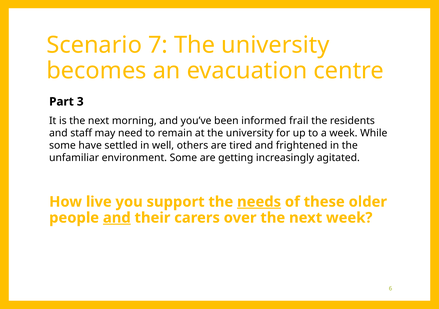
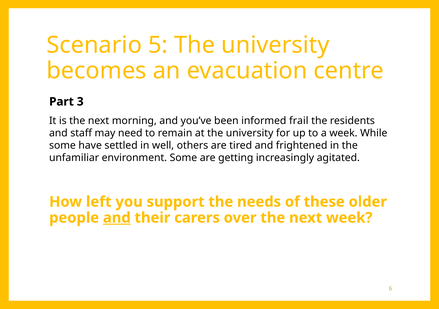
7: 7 -> 5
live: live -> left
needs underline: present -> none
